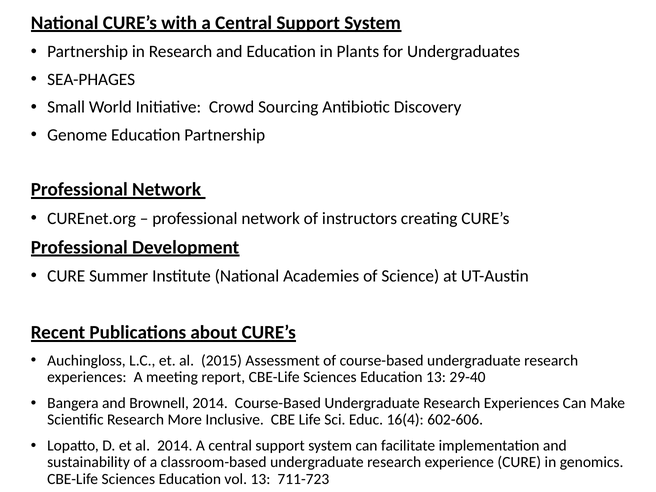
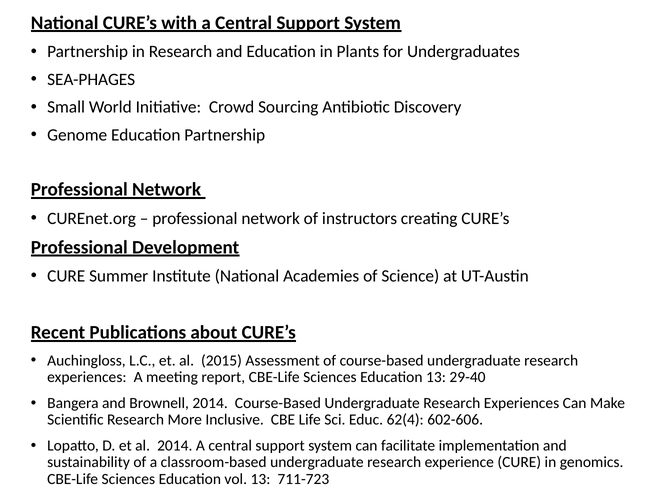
16(4: 16(4 -> 62(4
